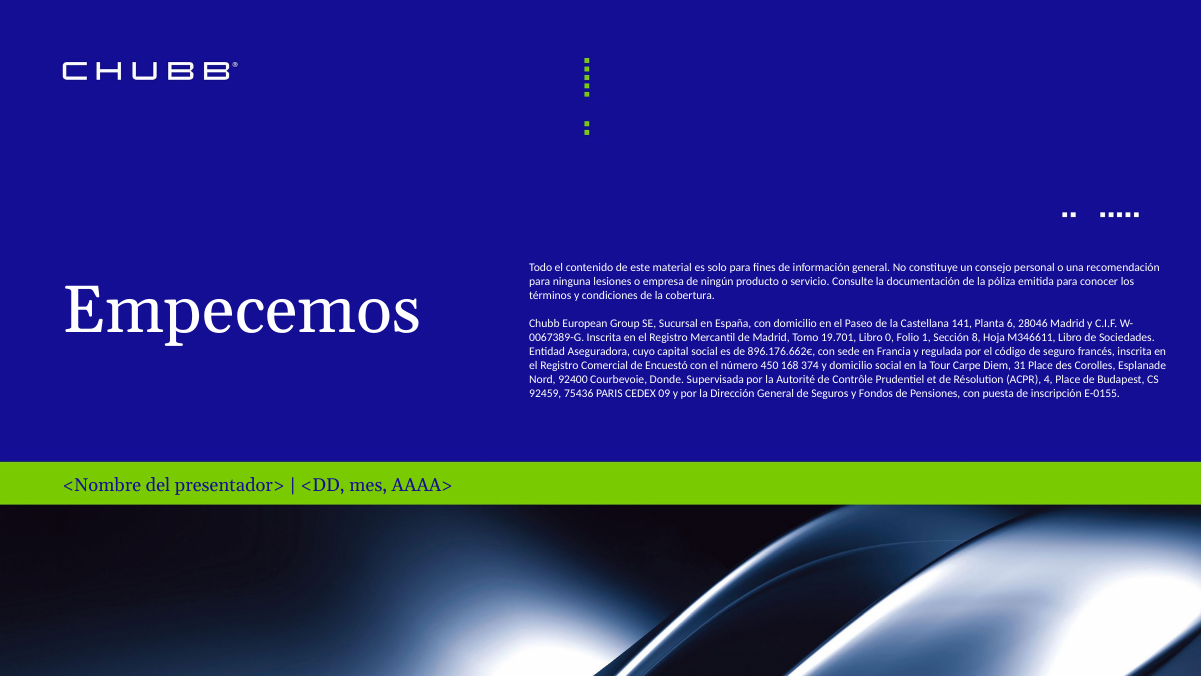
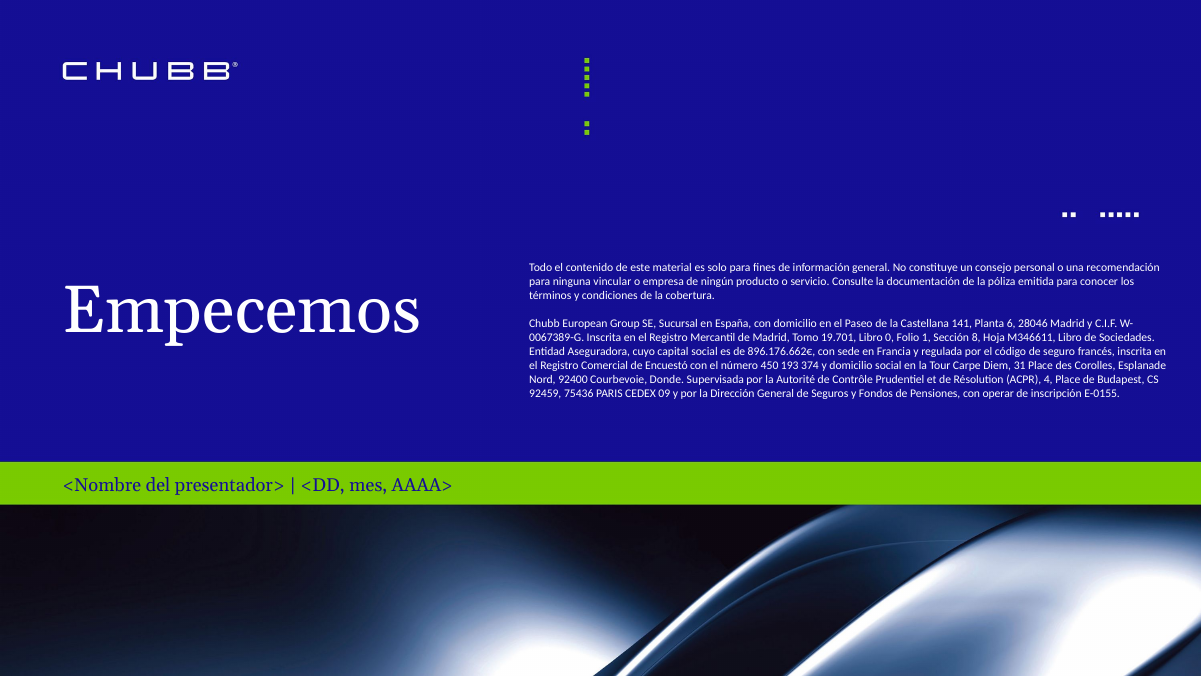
lesiones: lesiones -> vincular
168: 168 -> 193
puesta: puesta -> operar
